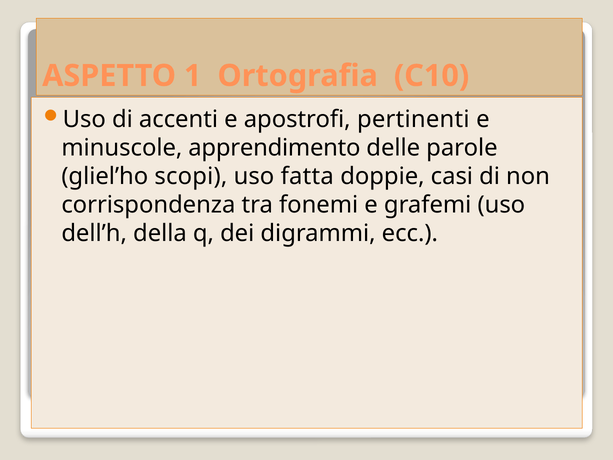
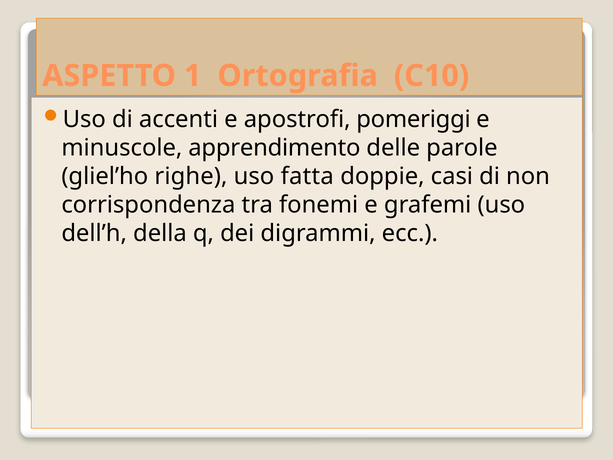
pertinenti: pertinenti -> pomeriggi
scopi: scopi -> righe
